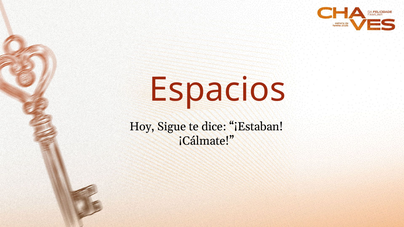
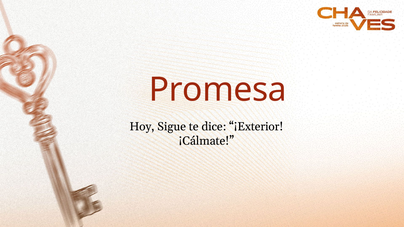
Espacios: Espacios -> Promesa
¡Estaban: ¡Estaban -> ¡Exterior
